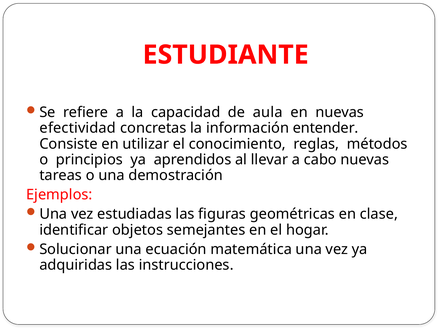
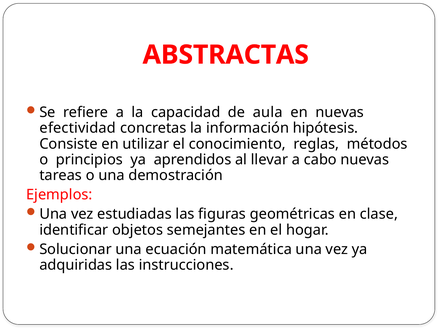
ESTUDIANTE: ESTUDIANTE -> ABSTRACTAS
entender: entender -> hipótesis
